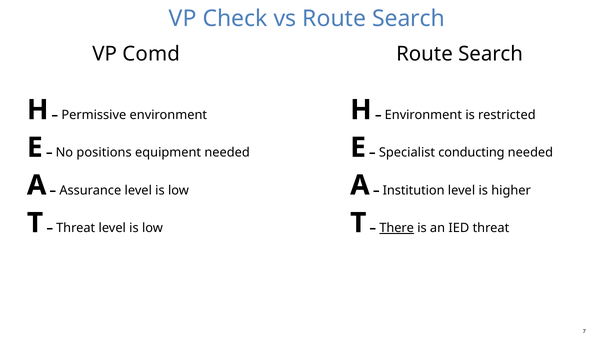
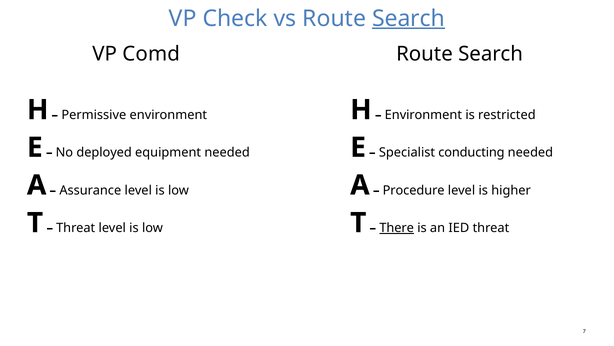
Search at (409, 18) underline: none -> present
positions: positions -> deployed
Institution: Institution -> Procedure
